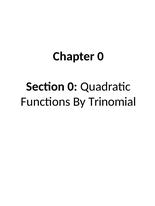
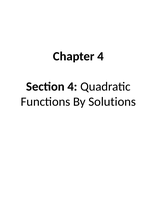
Chapter 0: 0 -> 4
Section 0: 0 -> 4
Trinomial: Trinomial -> Solutions
